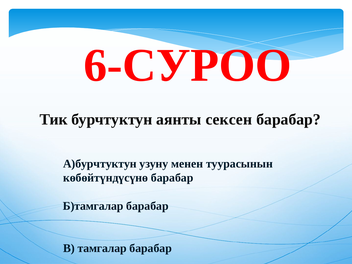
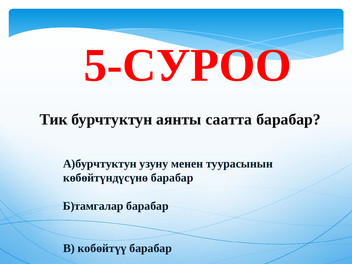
6-СУРОО: 6-СУРОО -> 5-СУРОО
сексен: сексен -> саатта
тамгалар: тамгалар -> кобөйтүү
